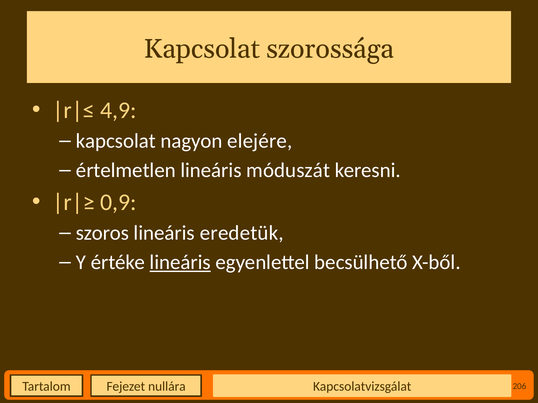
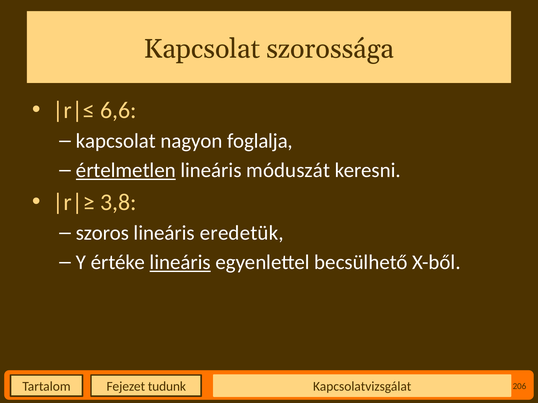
4,9: 4,9 -> 6,6
elejére: elejére -> foglalja
értelmetlen underline: none -> present
0,9: 0,9 -> 3,8
nullára: nullára -> tudunk
